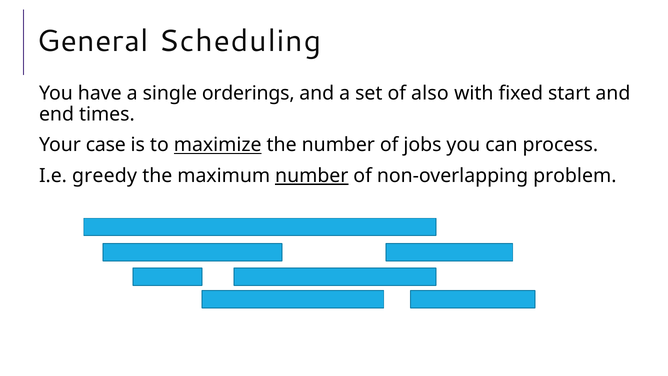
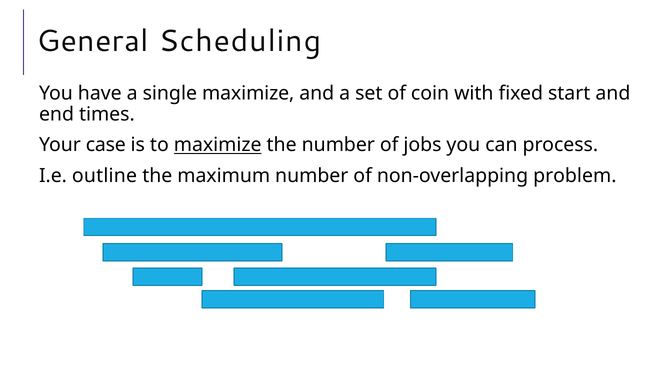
single orderings: orderings -> maximize
also: also -> coin
greedy: greedy -> outline
number at (312, 176) underline: present -> none
